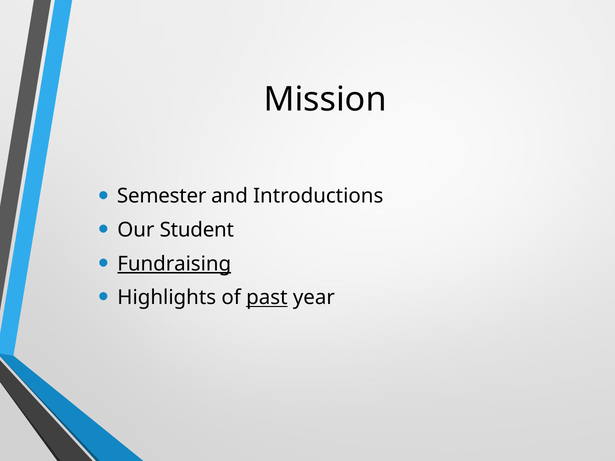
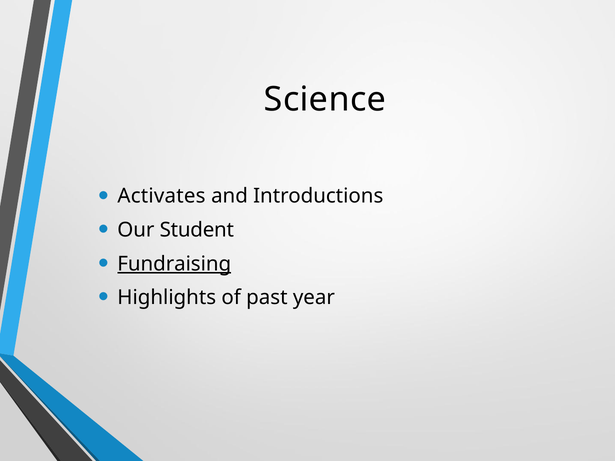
Mission: Mission -> Science
Semester: Semester -> Activates
past underline: present -> none
